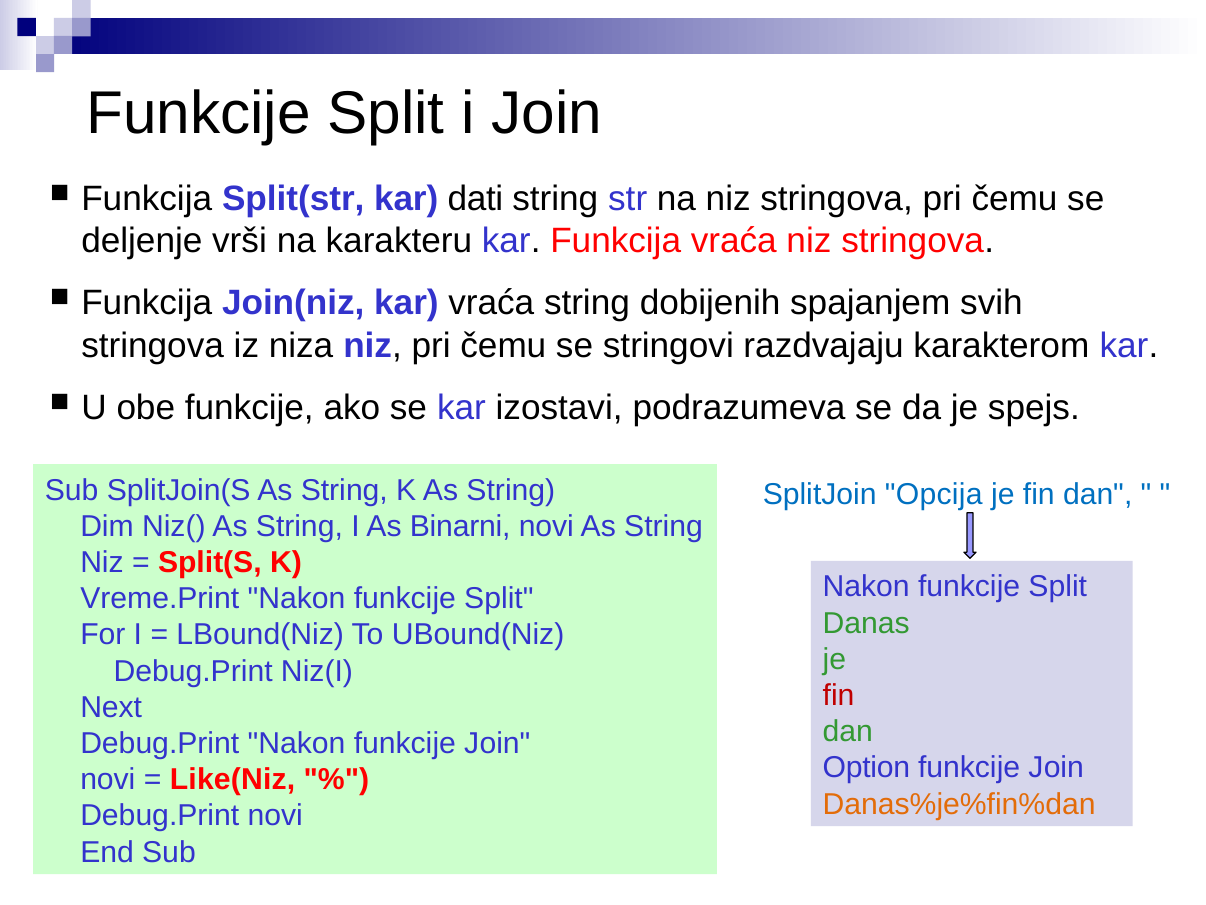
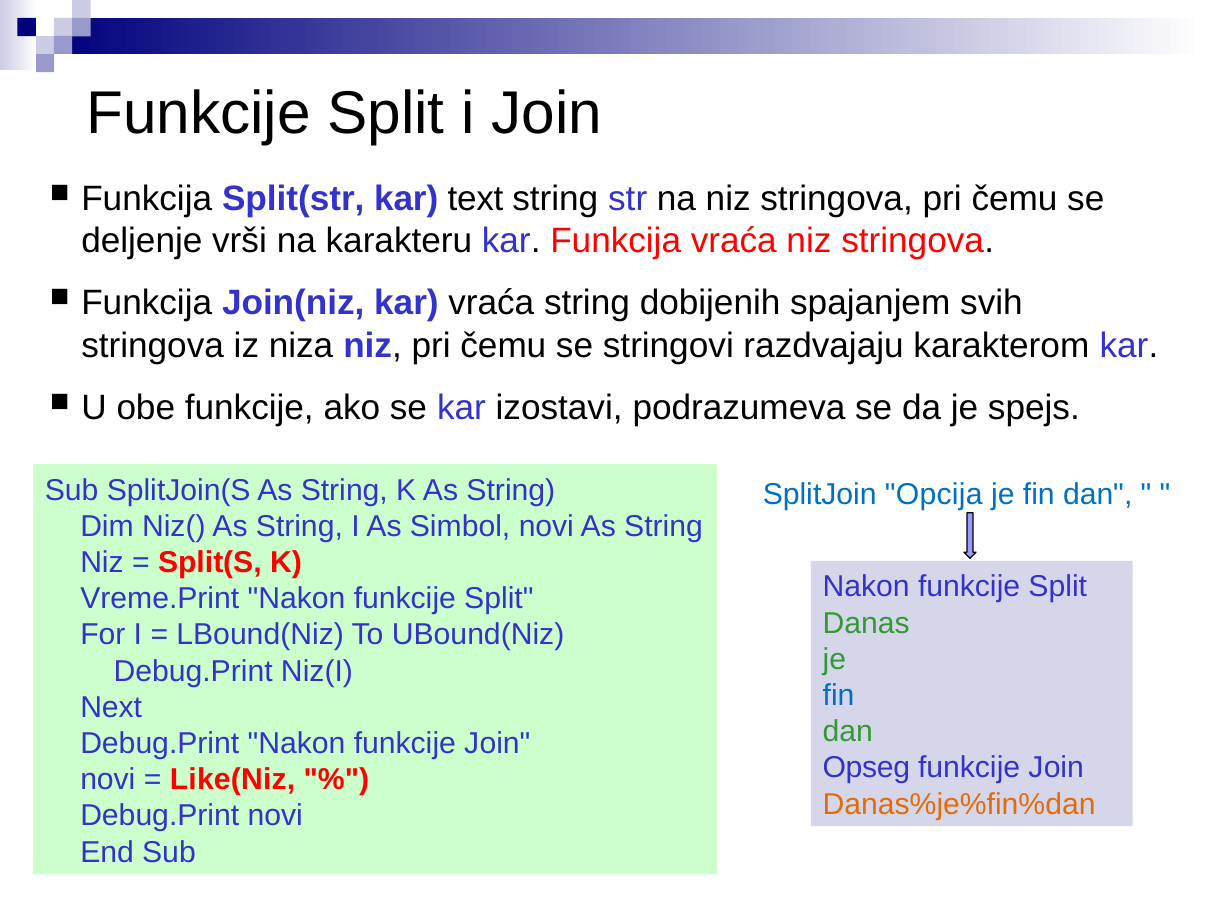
dati: dati -> text
Binarni: Binarni -> Simbol
fin at (839, 695) colour: red -> blue
Option: Option -> Opseg
